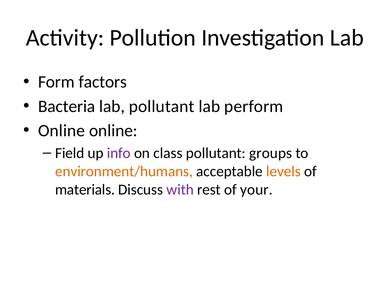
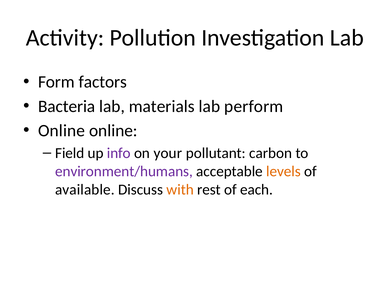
lab pollutant: pollutant -> materials
class: class -> your
groups: groups -> carbon
environment/humans colour: orange -> purple
materials: materials -> available
with colour: purple -> orange
your: your -> each
